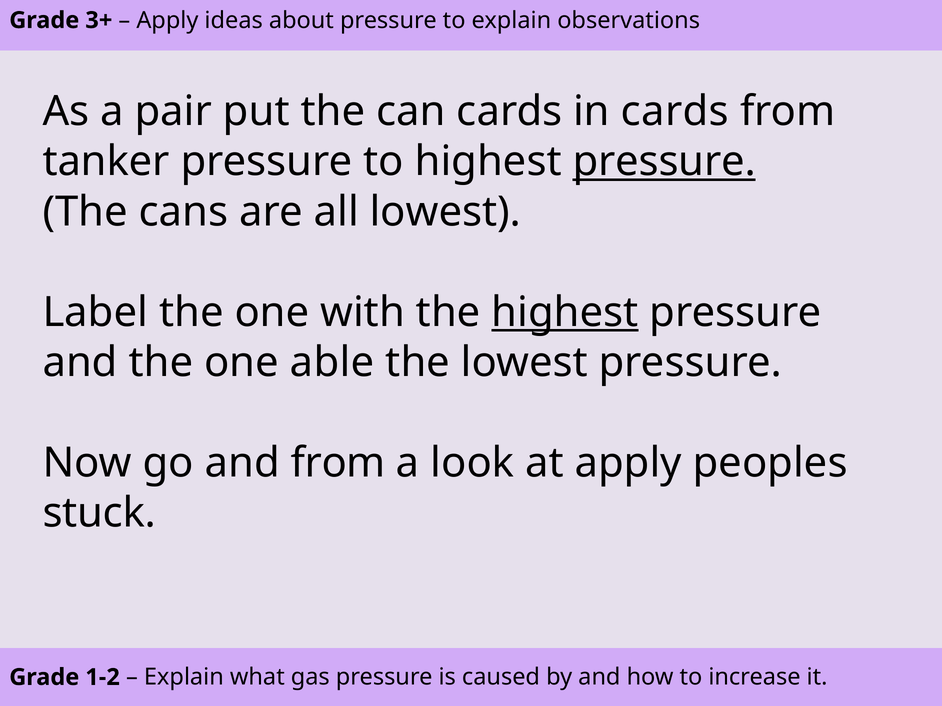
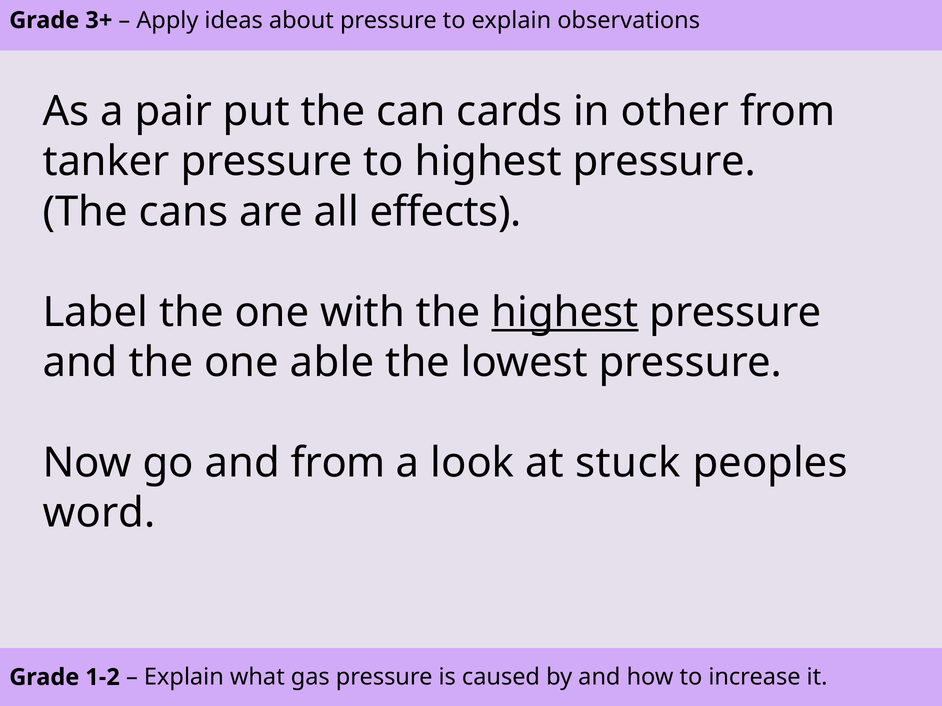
in cards: cards -> other
pressure at (664, 162) underline: present -> none
all lowest: lowest -> effects
at apply: apply -> stuck
stuck: stuck -> word
